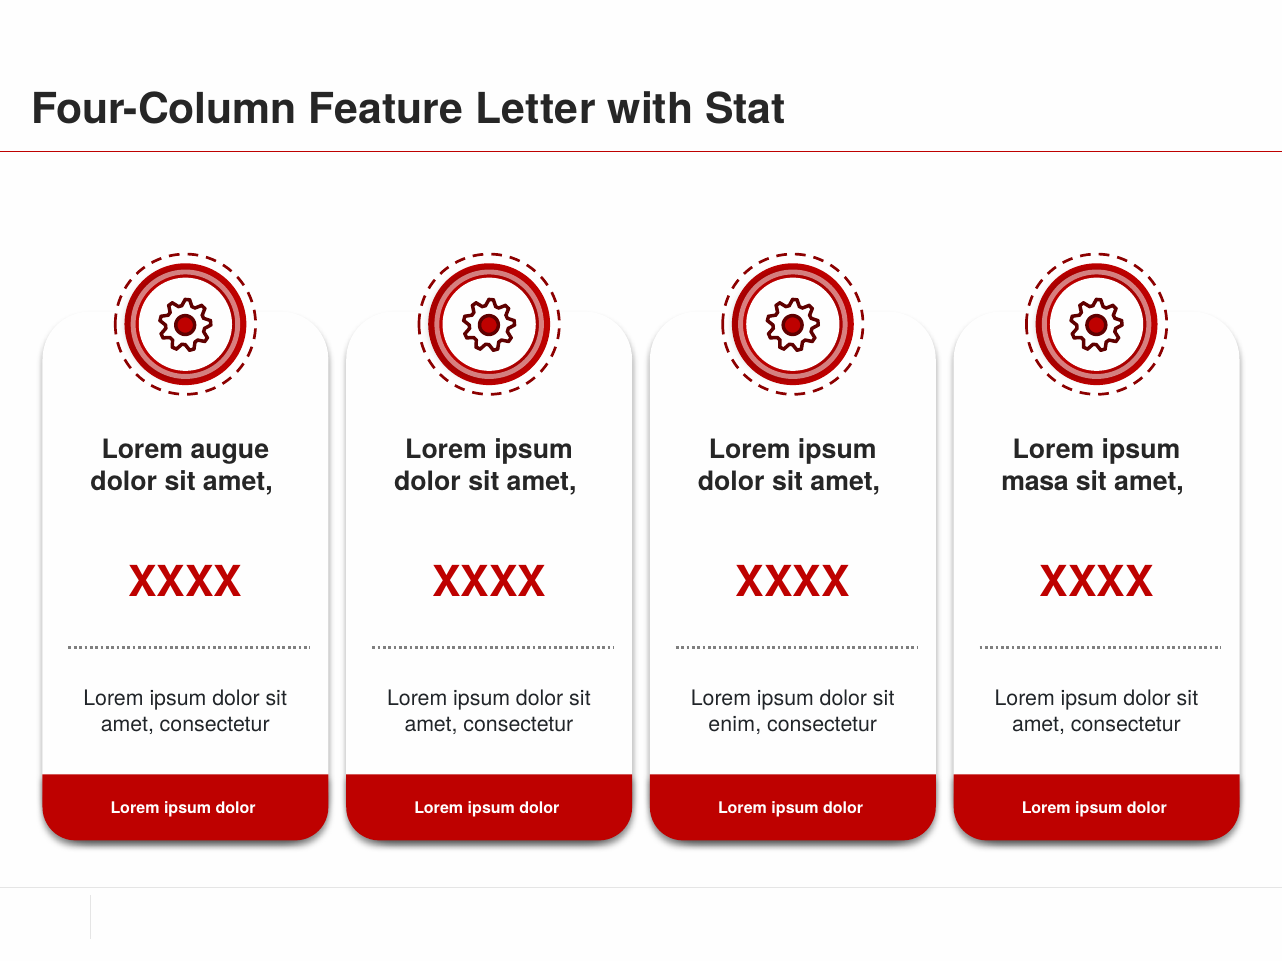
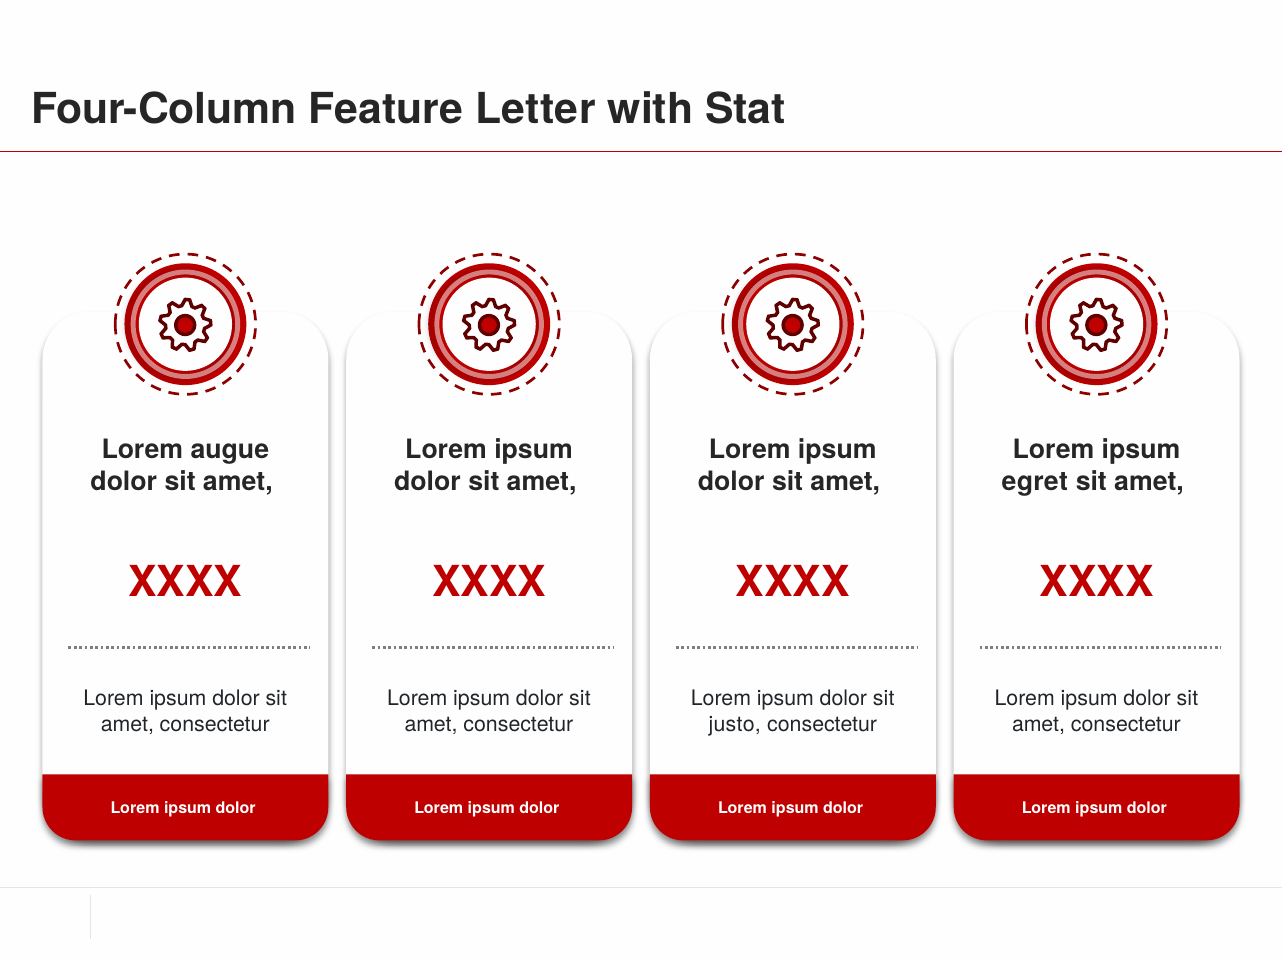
masa: masa -> egret
enim: enim -> justo
